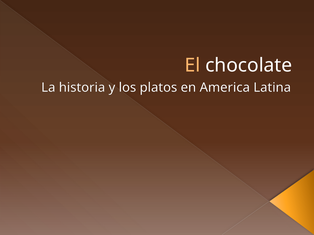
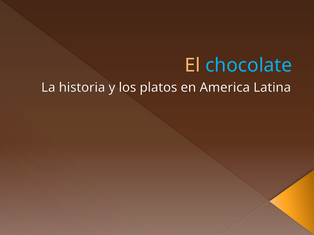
chocolate colour: white -> light blue
